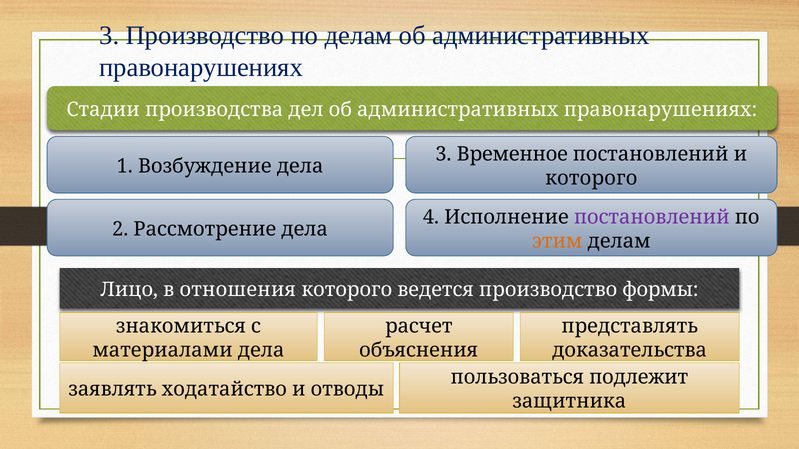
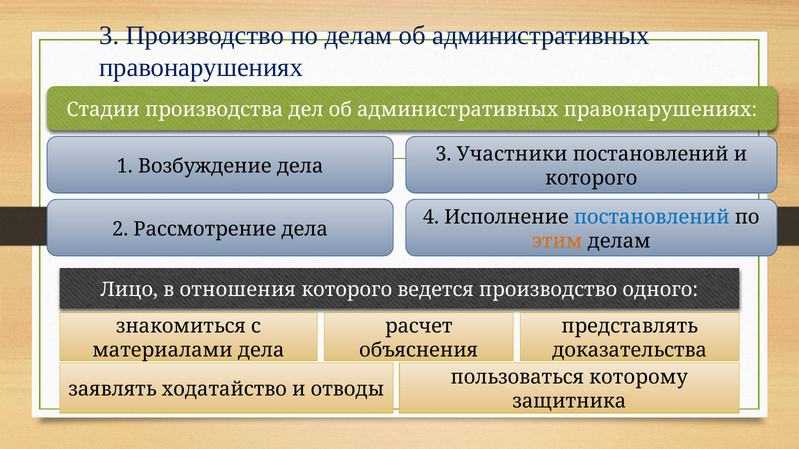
Временное: Временное -> Участники
постановлений at (652, 217) colour: purple -> blue
формы: формы -> одного
подлежит: подлежит -> которому
